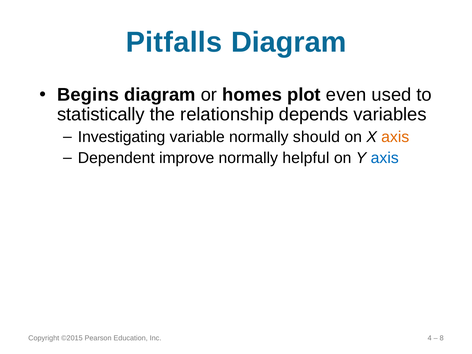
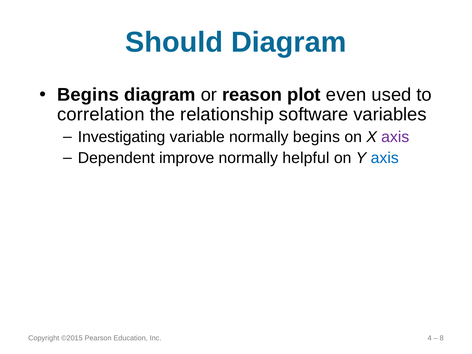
Pitfalls: Pitfalls -> Should
homes: homes -> reason
statistically: statistically -> correlation
depends: depends -> software
normally should: should -> begins
axis at (395, 137) colour: orange -> purple
